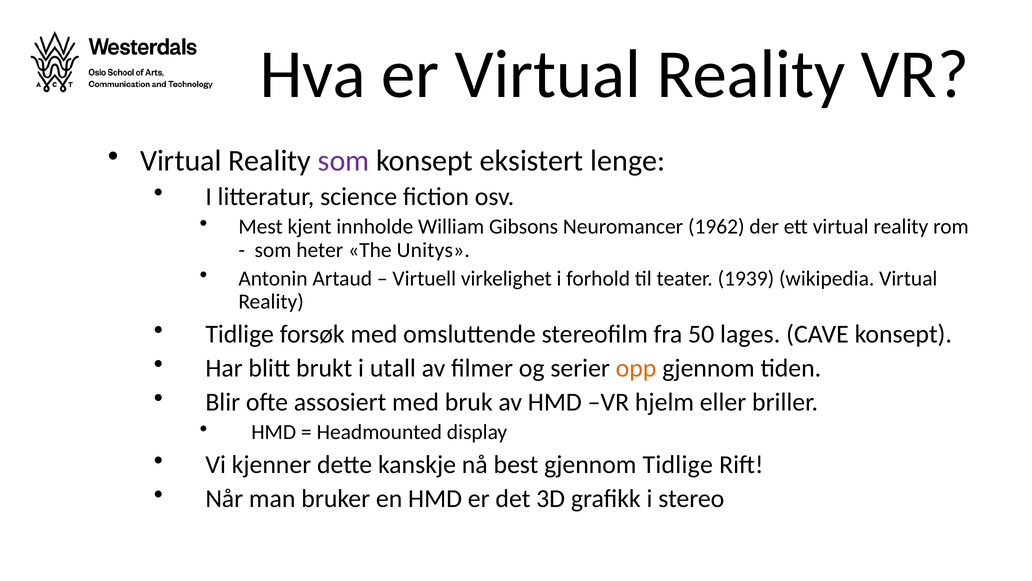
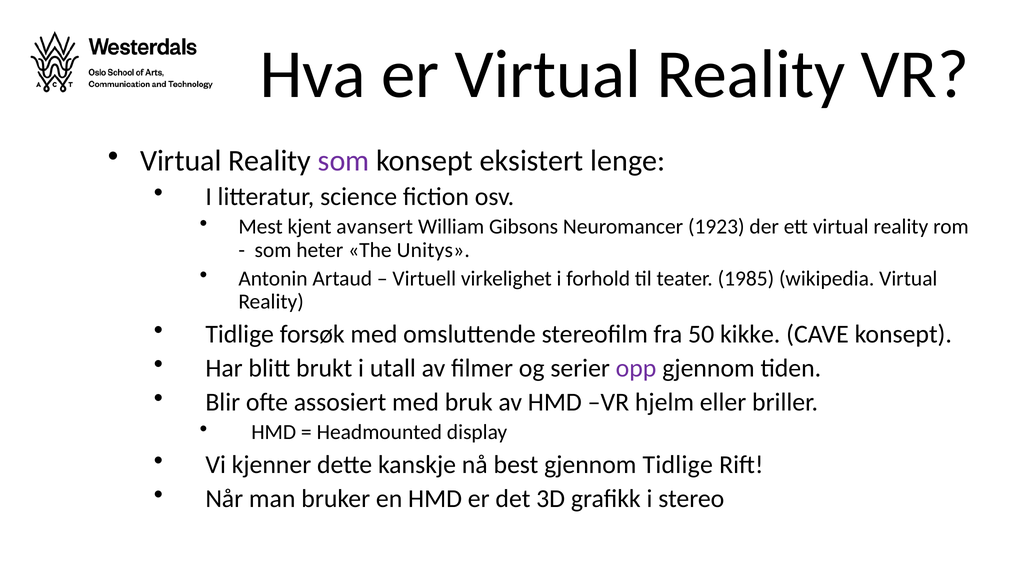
innholde: innholde -> avansert
1962: 1962 -> 1923
1939: 1939 -> 1985
lages: lages -> kikke
opp colour: orange -> purple
